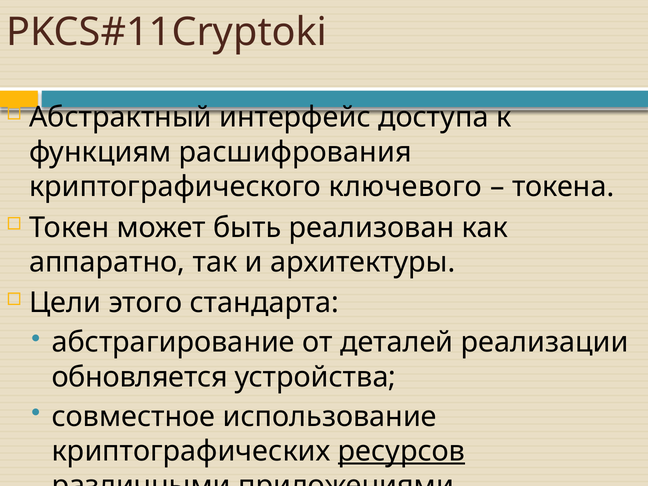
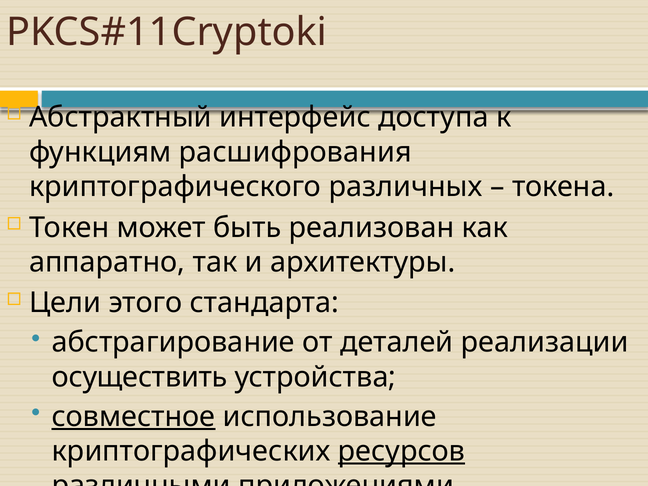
ключевого: ключевого -> различных
обновляется: обновляется -> осуществить
совместное underline: none -> present
